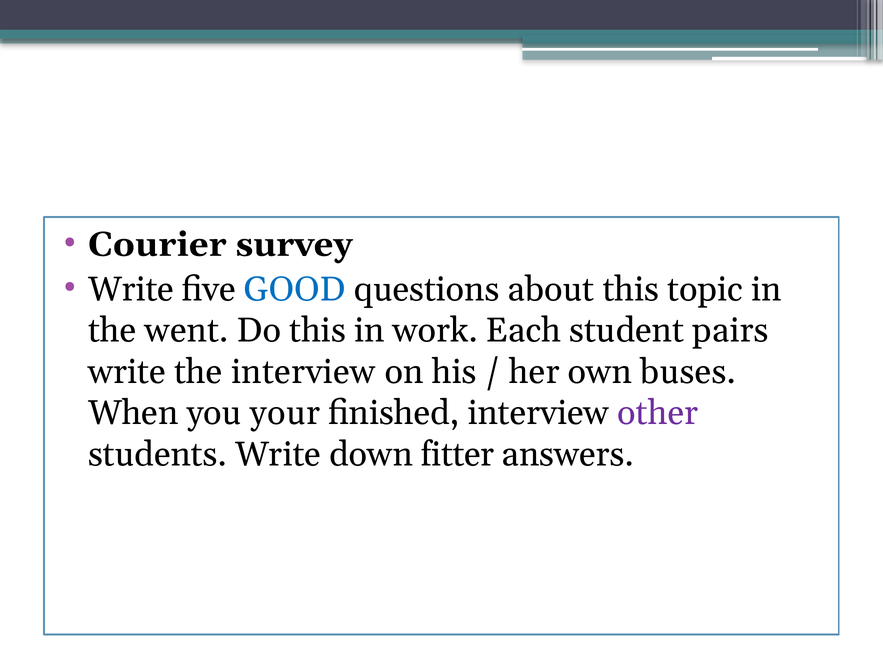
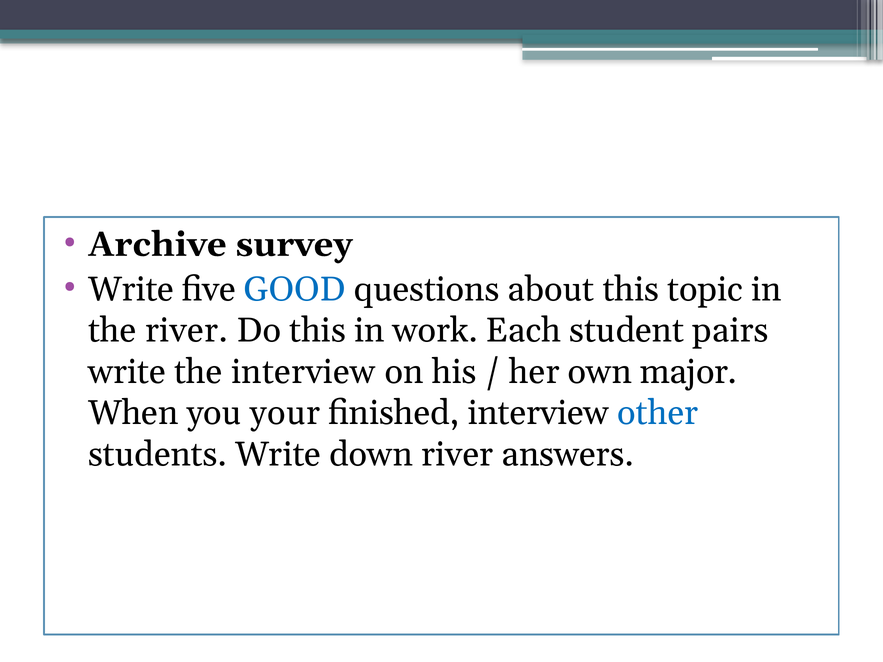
Courier: Courier -> Archive
the went: went -> river
buses: buses -> major
other colour: purple -> blue
down fitter: fitter -> river
